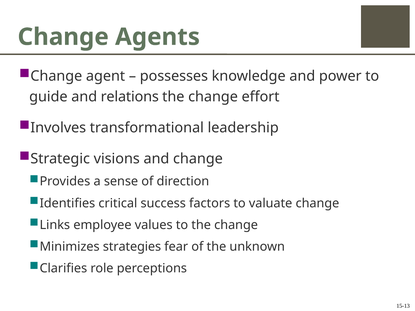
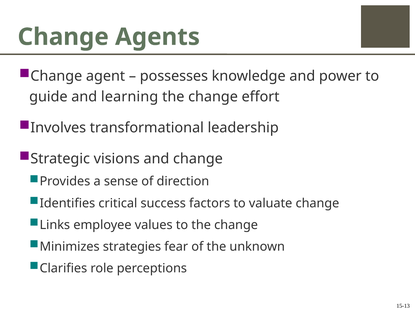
relations: relations -> learning
